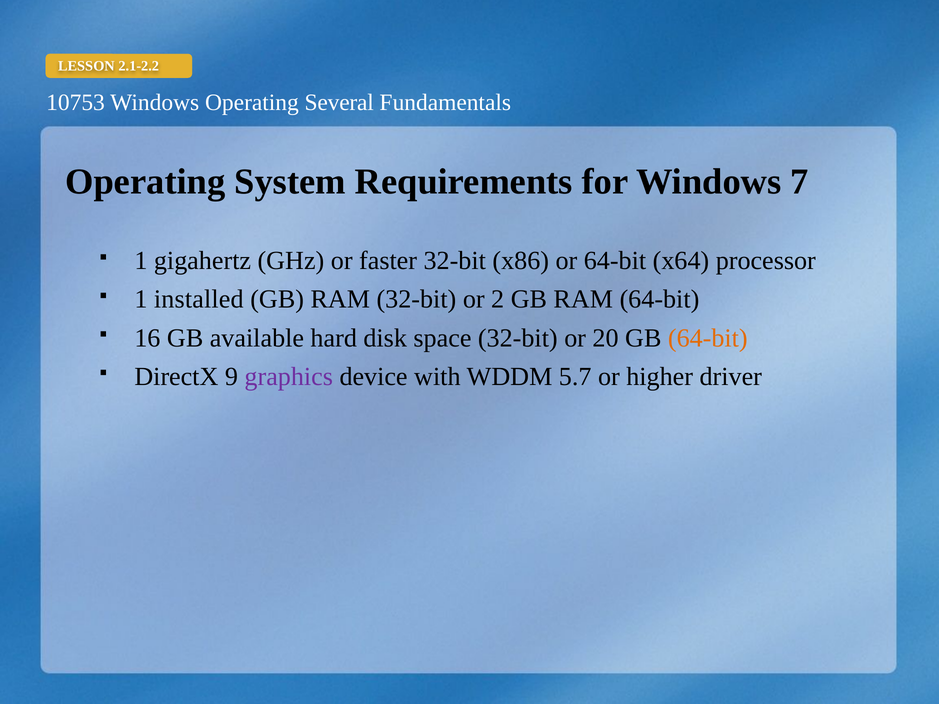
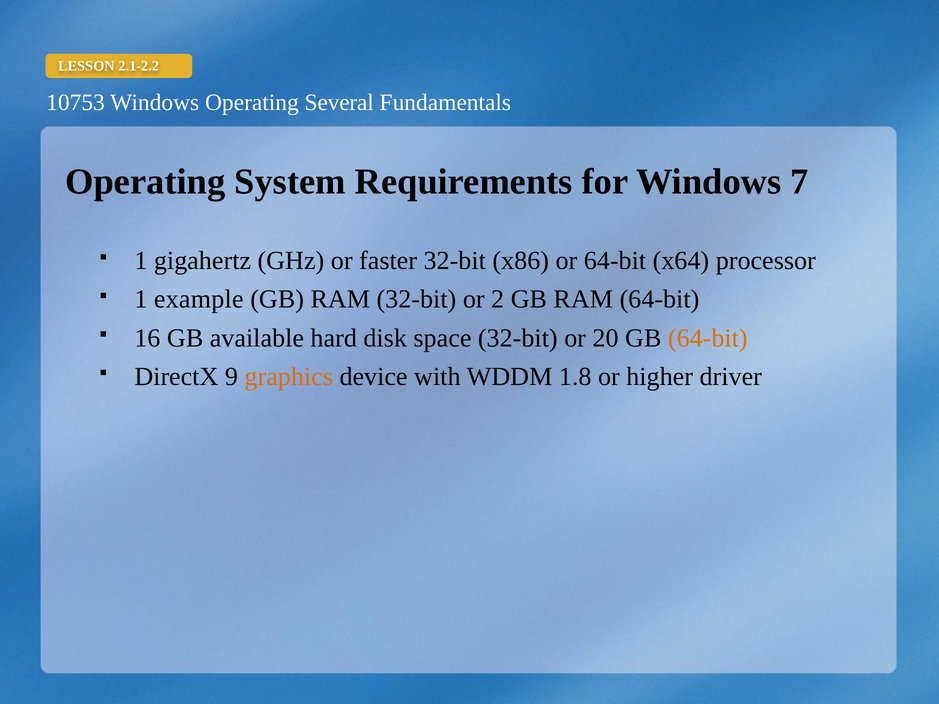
installed: installed -> example
graphics colour: purple -> orange
5.7: 5.7 -> 1.8
